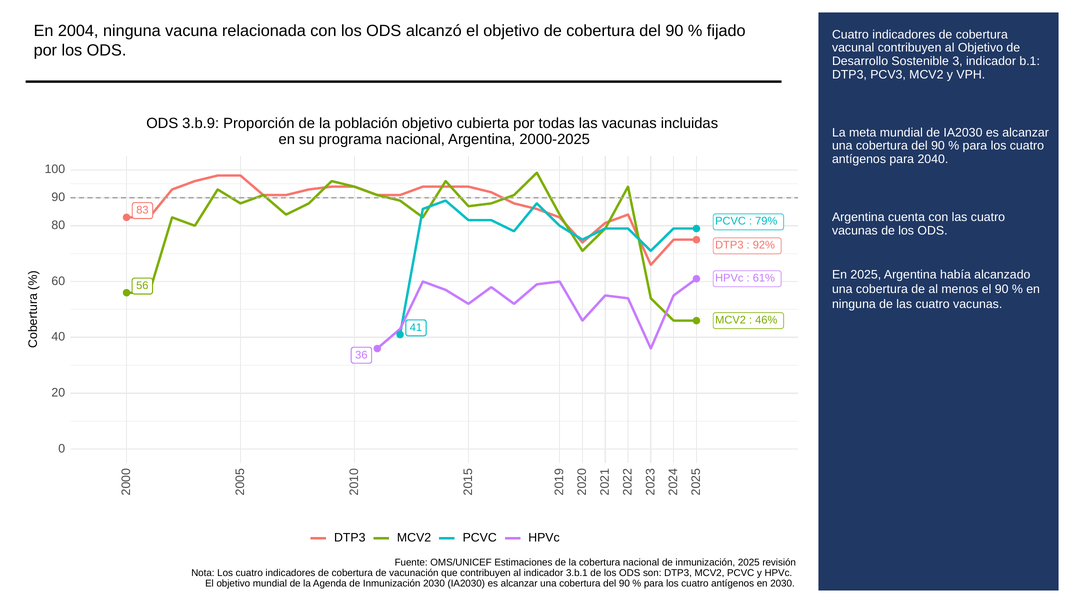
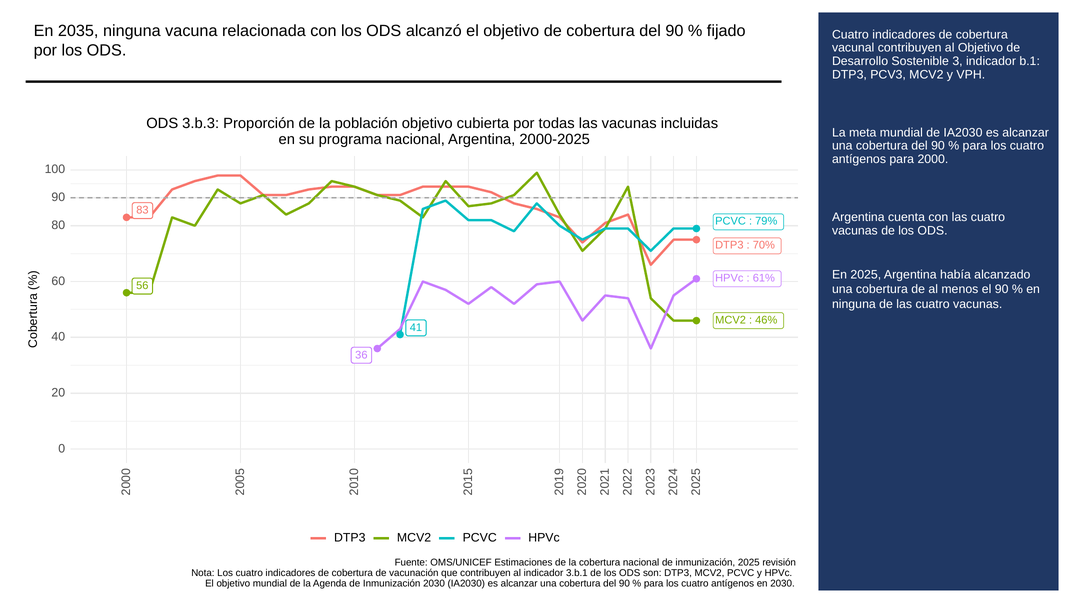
2004: 2004 -> 2035
3.b.9: 3.b.9 -> 3.b.3
2040: 2040 -> 2000
92%: 92% -> 70%
